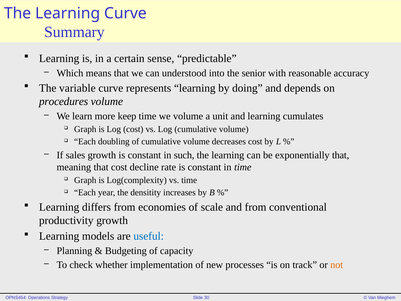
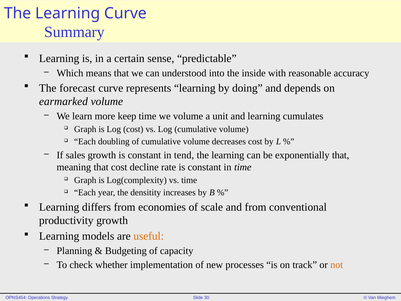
senior: senior -> inside
variable: variable -> forecast
procedures: procedures -> earmarked
such: such -> tend
useful colour: blue -> orange
